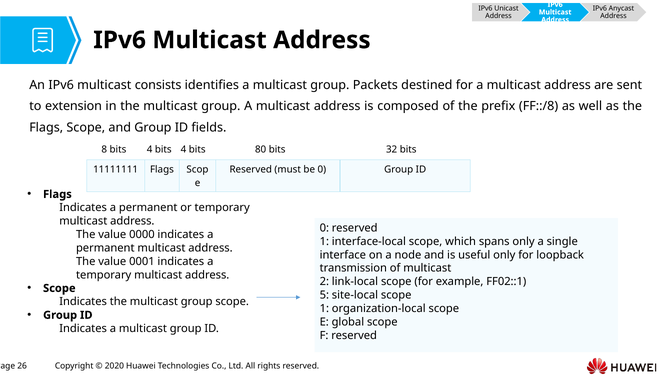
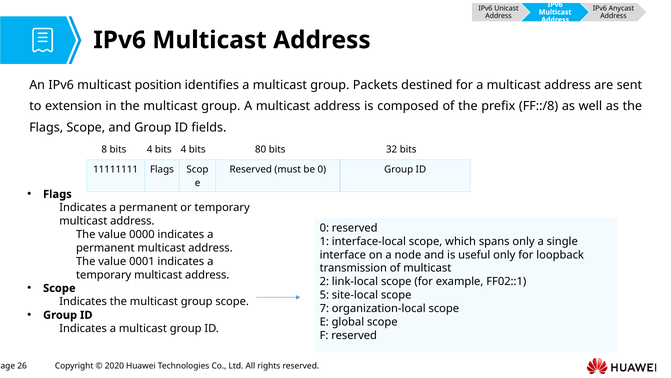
consists: consists -> position
1 at (324, 308): 1 -> 7
